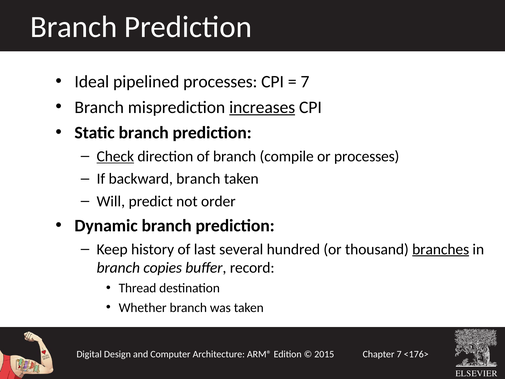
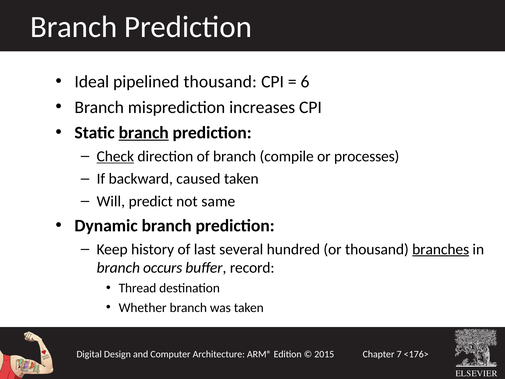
pipelined processes: processes -> thousand
7 at (305, 82): 7 -> 6
increases underline: present -> none
branch at (144, 133) underline: none -> present
backward branch: branch -> caused
order: order -> same
copies: copies -> occurs
